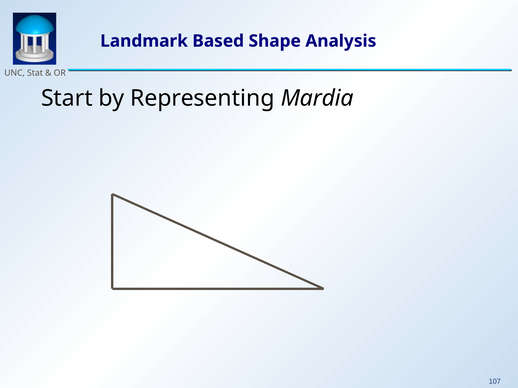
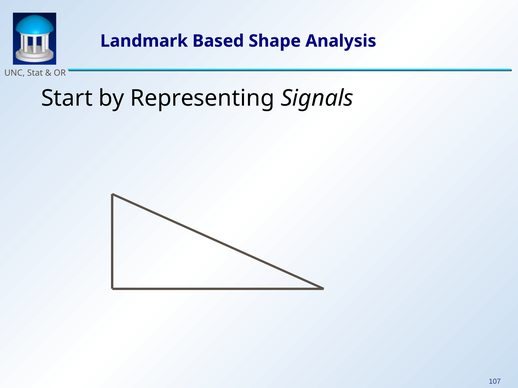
Mardia: Mardia -> Signals
